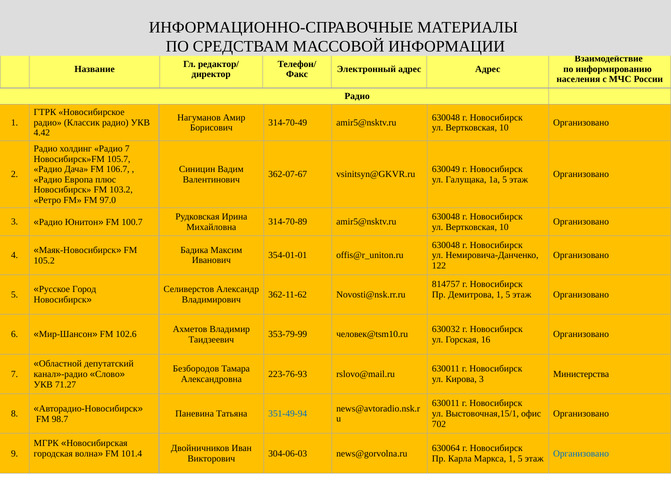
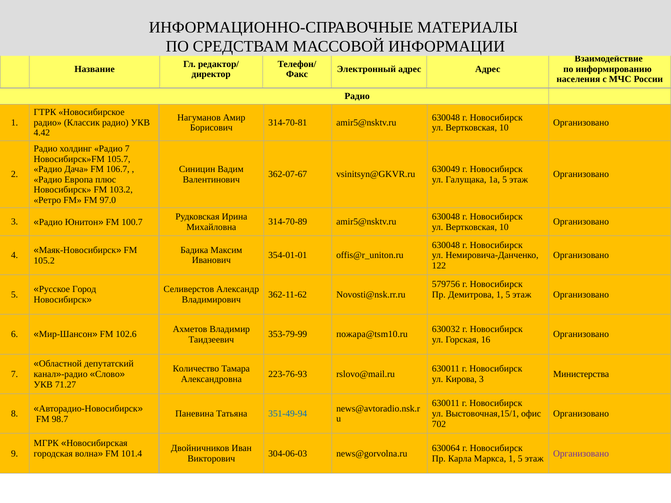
314-70-49: 314-70-49 -> 314-70-81
814757: 814757 -> 579756
человек@tsm10.ru: человек@tsm10.ru -> пожара@tsm10.ru
Безбородов: Безбородов -> Количество
Организовано at (581, 454) colour: blue -> purple
